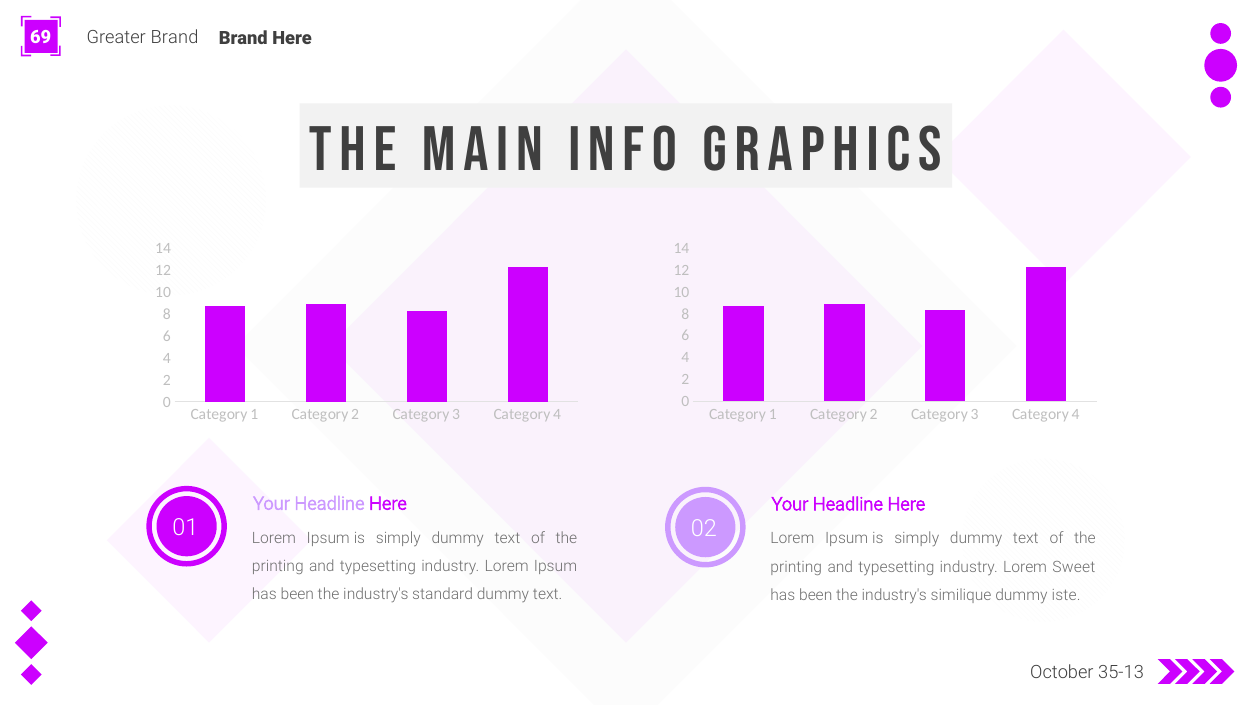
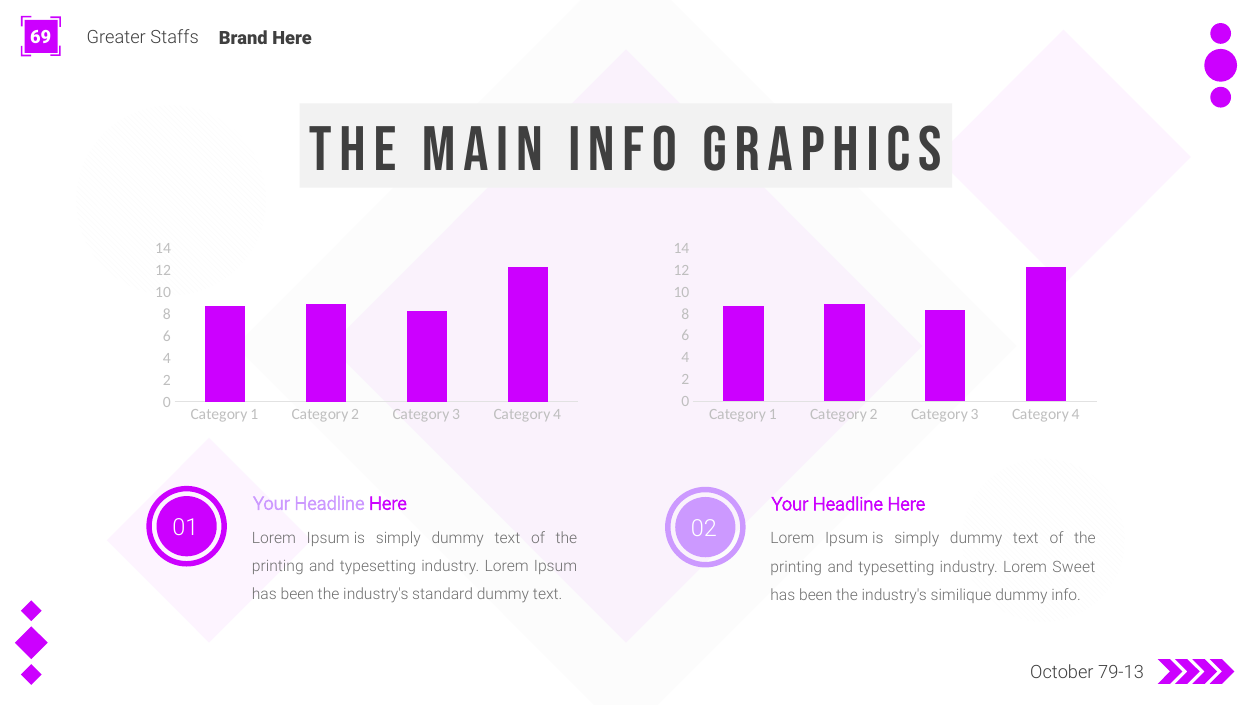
Greater Brand: Brand -> Staffs
dummy iste: iste -> info
35-13: 35-13 -> 79-13
